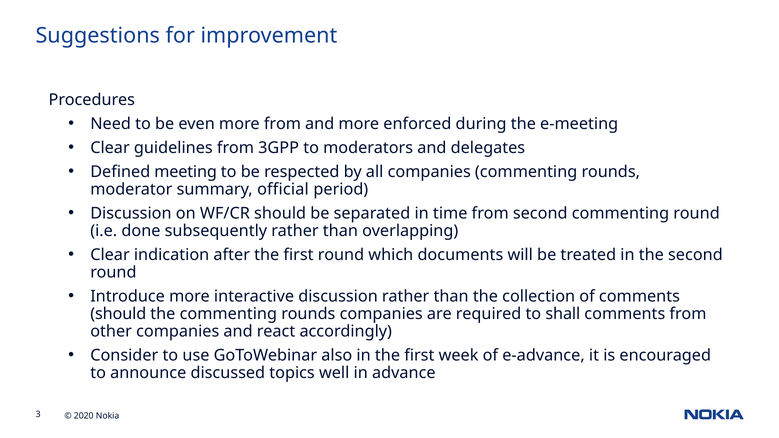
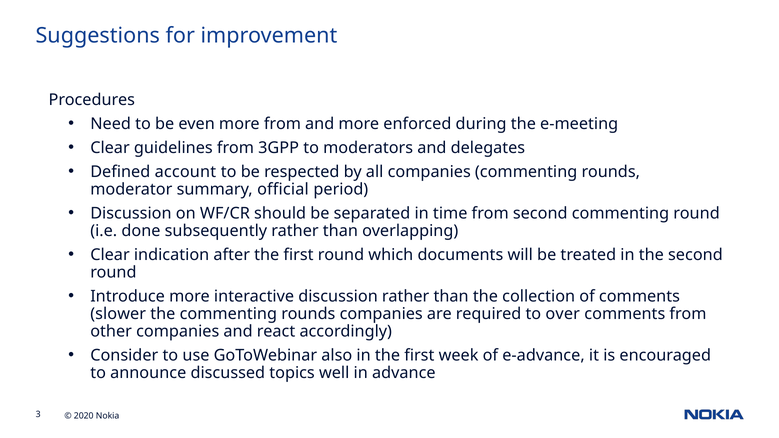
meeting: meeting -> account
should at (118, 314): should -> slower
shall: shall -> over
